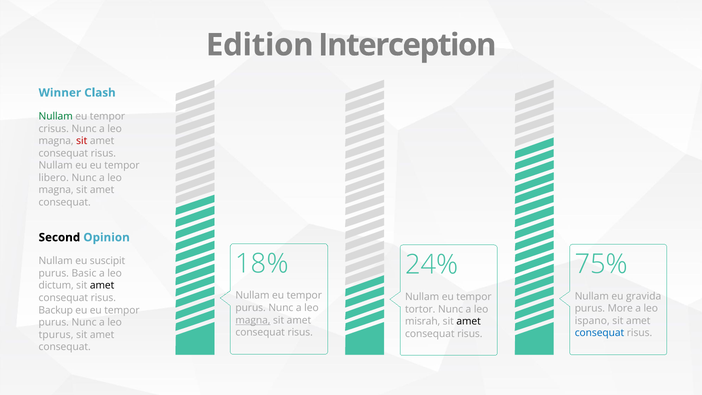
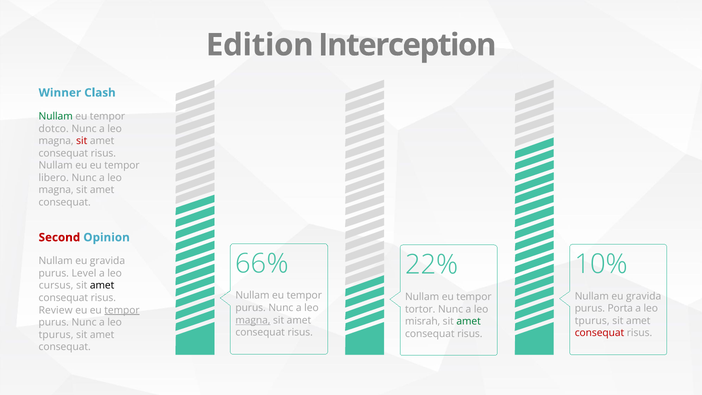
crisus: crisus -> dotco
Second colour: black -> red
18%: 18% -> 66%
75%: 75% -> 10%
24%: 24% -> 22%
suscipit at (108, 261): suscipit -> gravida
Basic: Basic -> Level
dictum: dictum -> cursus
More: More -> Porta
Backup: Backup -> Review
tempor at (122, 310) underline: none -> present
ispano at (592, 321): ispano -> tpurus
amet at (469, 321) colour: black -> green
consequat at (599, 333) colour: blue -> red
